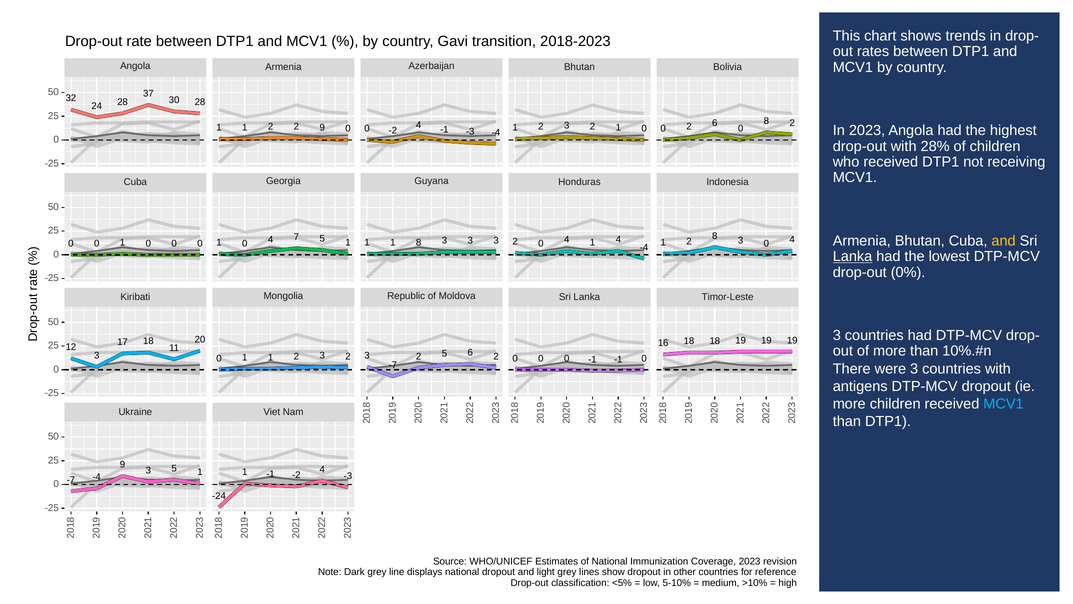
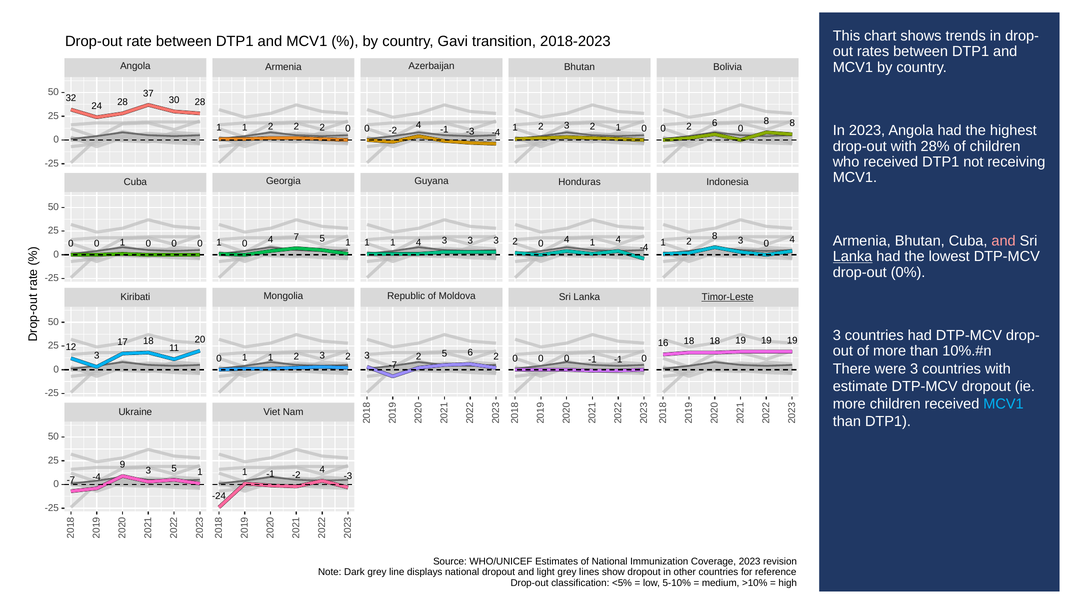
2 at (792, 123): 2 -> 8
1 2 2 9: 9 -> 2
and at (1004, 241) colour: yellow -> pink
8 at (419, 242): 8 -> 4
Timor-Leste underline: none -> present
antigens: antigens -> estimate
